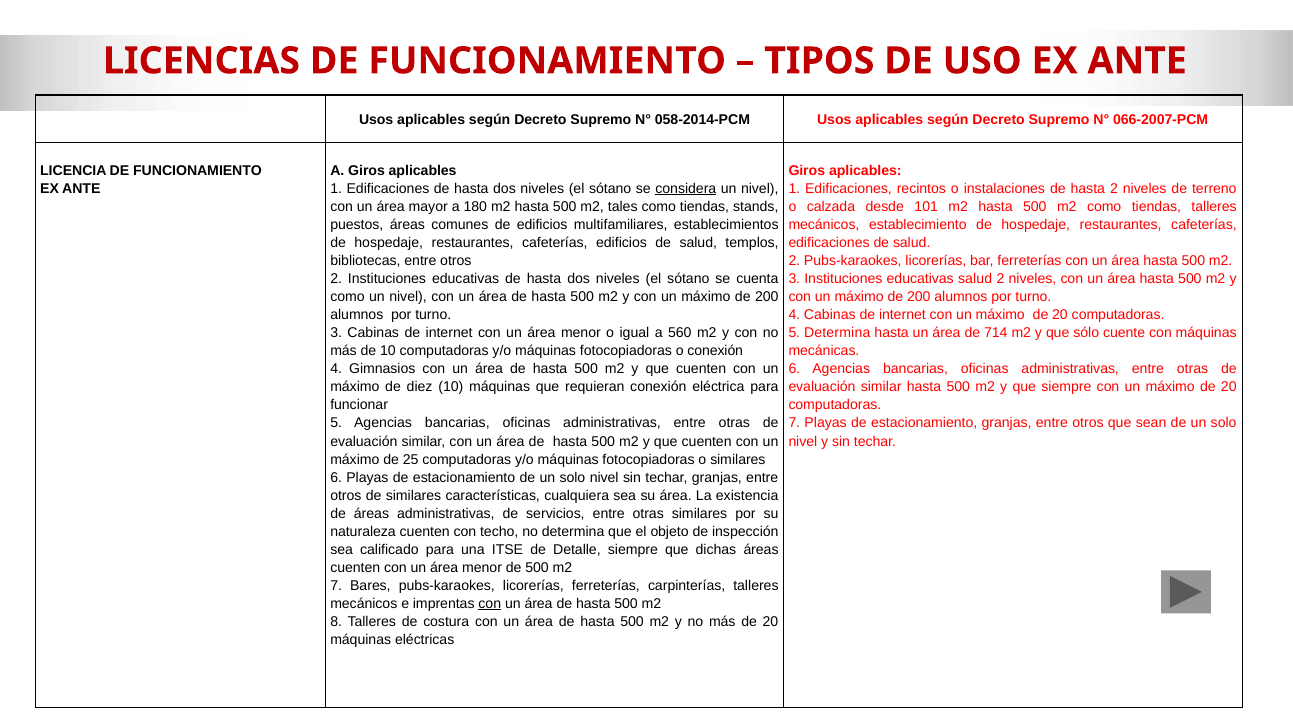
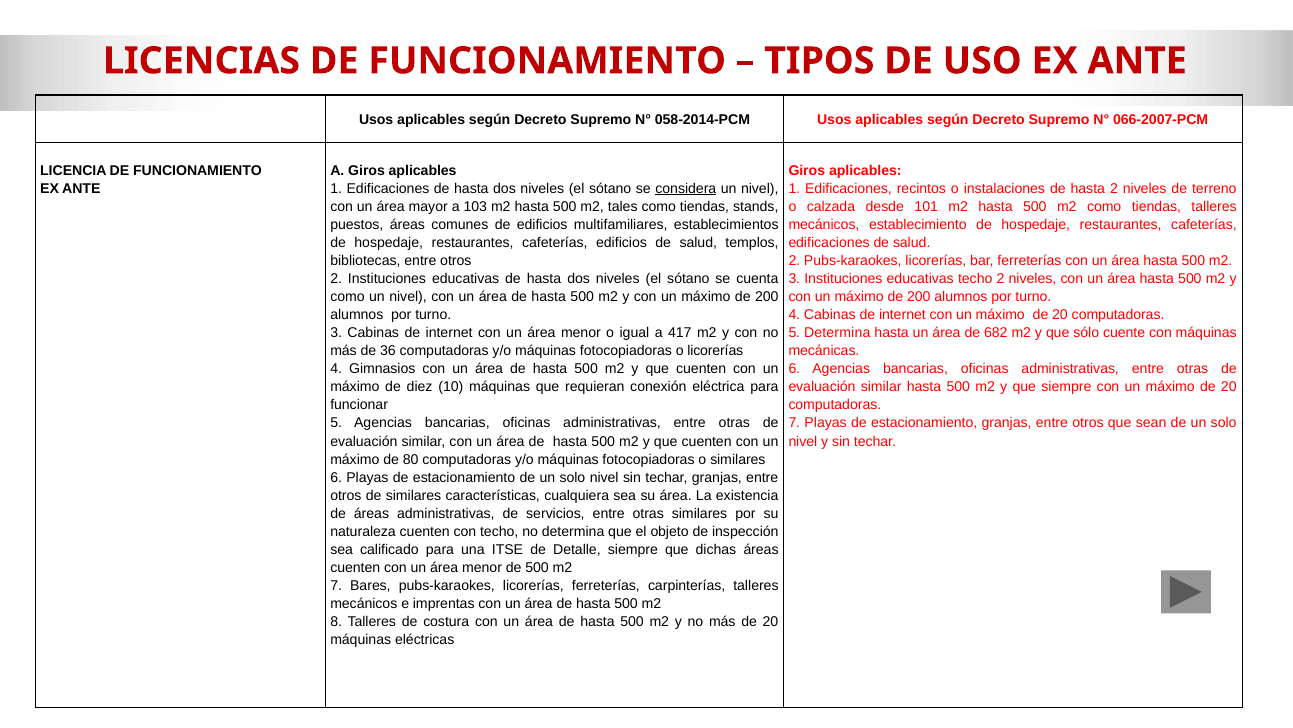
180: 180 -> 103
educativas salud: salud -> techo
560: 560 -> 417
714: 714 -> 682
de 10: 10 -> 36
o conexión: conexión -> licorerías
25: 25 -> 80
con at (490, 603) underline: present -> none
